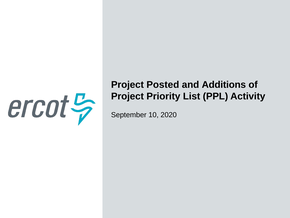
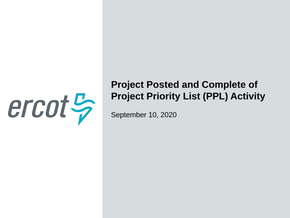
Additions: Additions -> Complete
